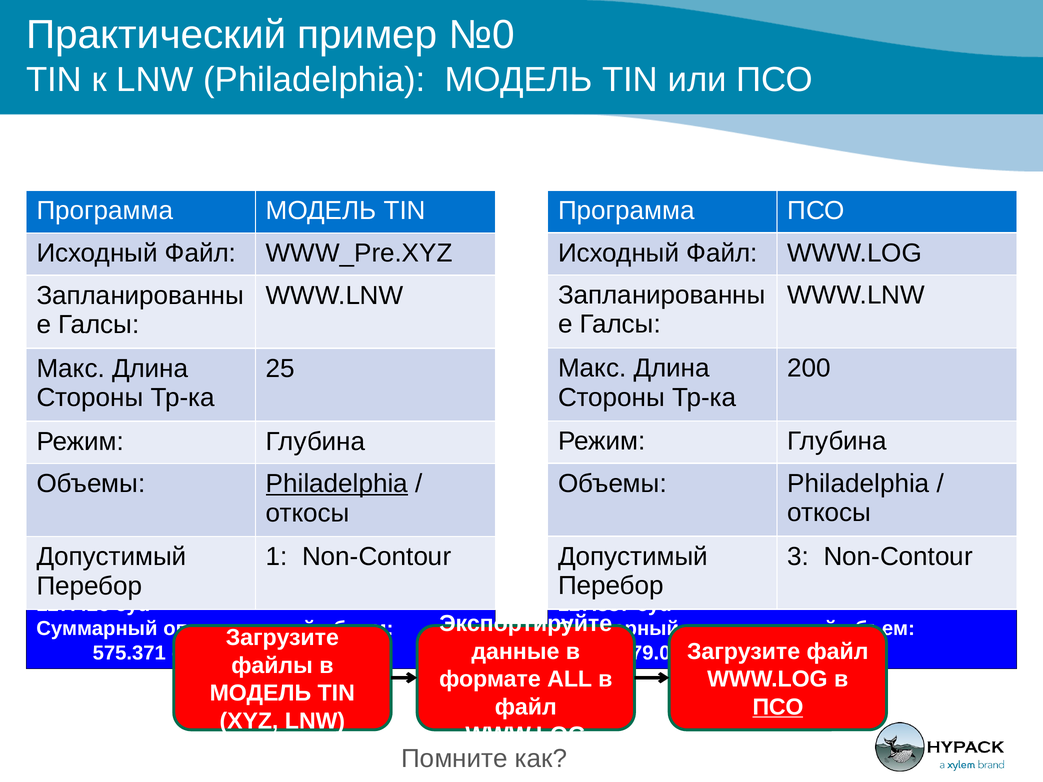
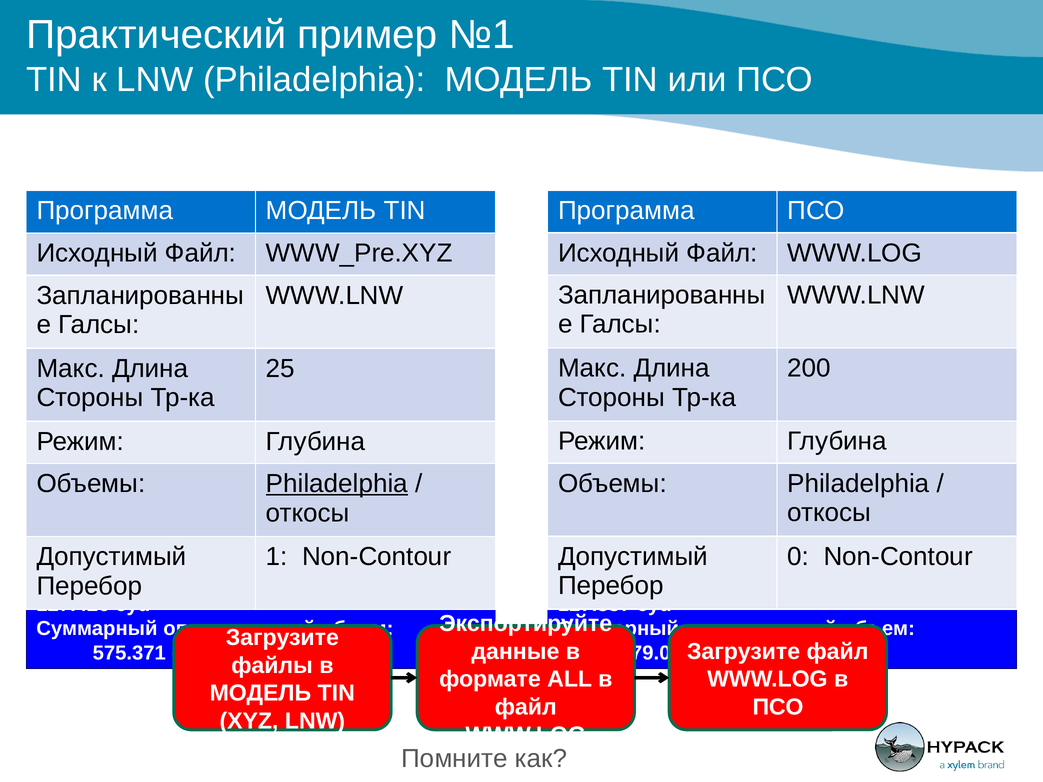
№0: №0 -> №1
3: 3 -> 0
ПСО at (778, 707) underline: present -> none
